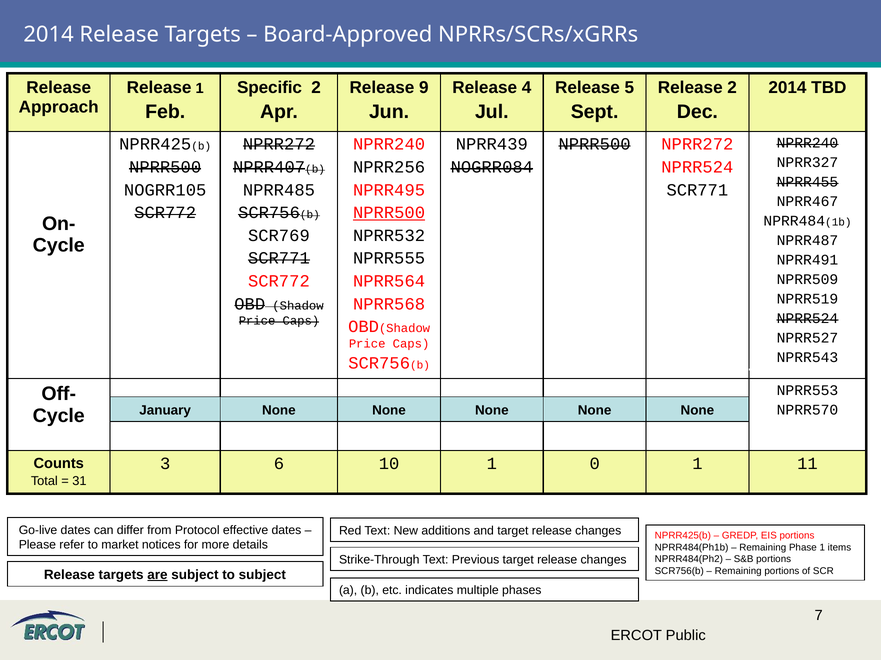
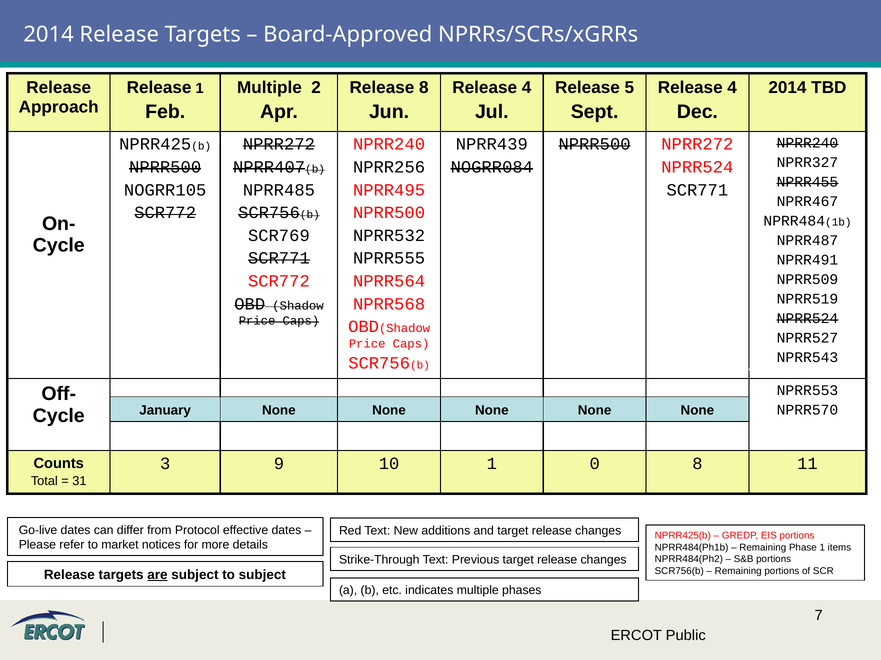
Specific at (269, 88): Specific -> Multiple
Release 9: 9 -> 8
2 at (732, 88): 2 -> 4
NPRR500 at (389, 213) underline: present -> none
6: 6 -> 9
0 1: 1 -> 8
